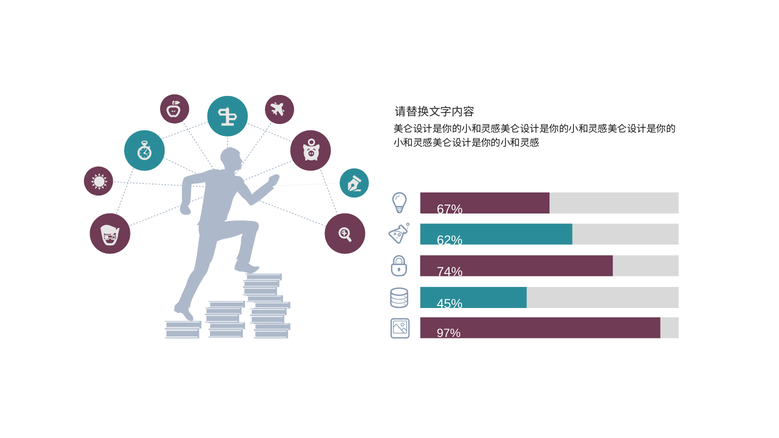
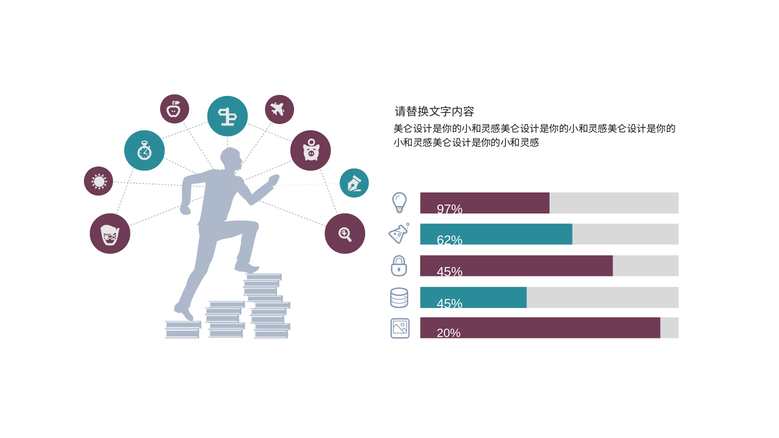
67%: 67% -> 97%
74% at (450, 272): 74% -> 45%
97%: 97% -> 20%
